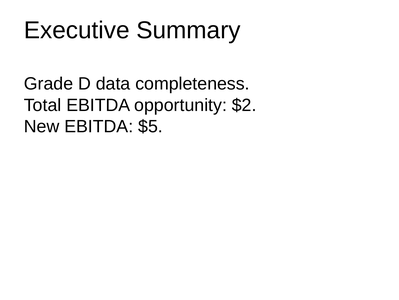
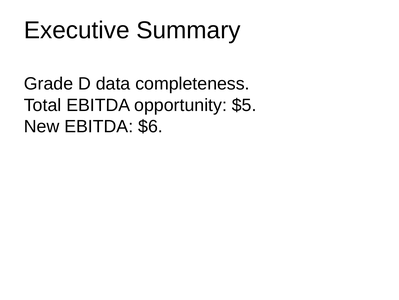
$2: $2 -> $5
$5: $5 -> $6
